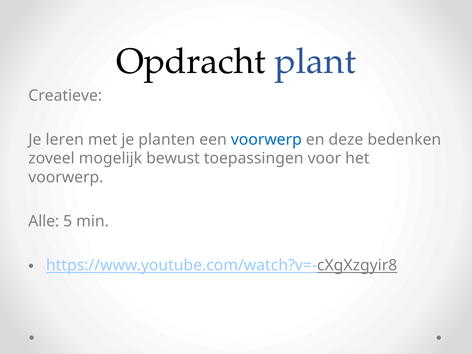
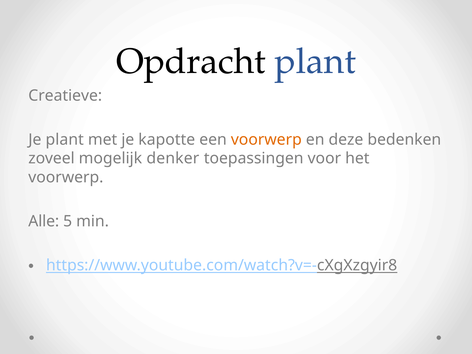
Je leren: leren -> plant
planten: planten -> kapotte
voorwerp at (266, 140) colour: blue -> orange
bewust: bewust -> denker
